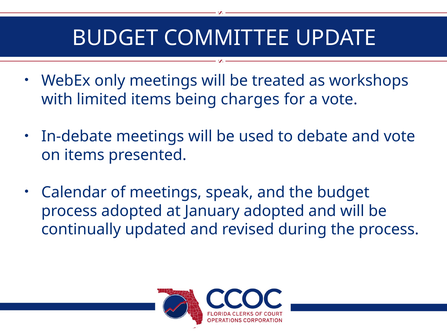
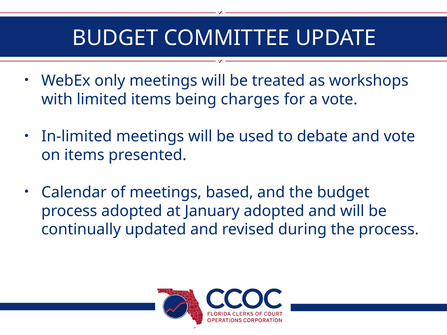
In-debate: In-debate -> In-limited
speak: speak -> based
